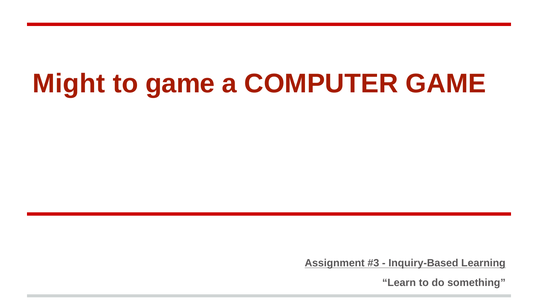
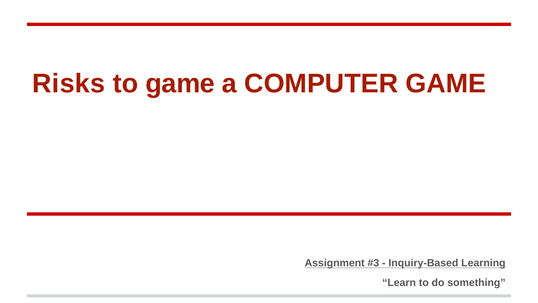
Might: Might -> Risks
